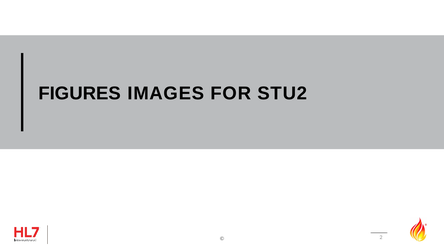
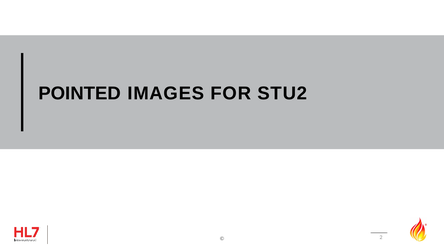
FIGURES: FIGURES -> POINTED
